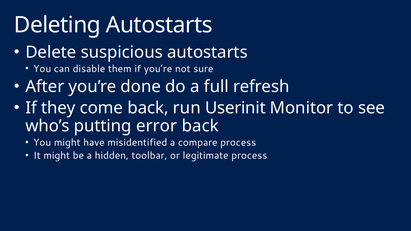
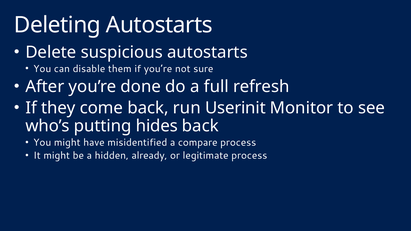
error: error -> hides
toolbar: toolbar -> already
